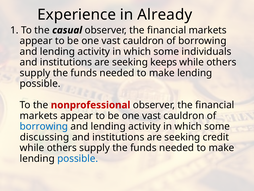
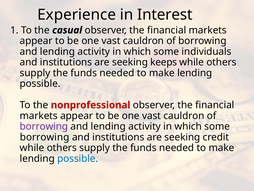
Already: Already -> Interest
borrowing at (44, 126) colour: blue -> purple
discussing at (45, 137): discussing -> borrowing
